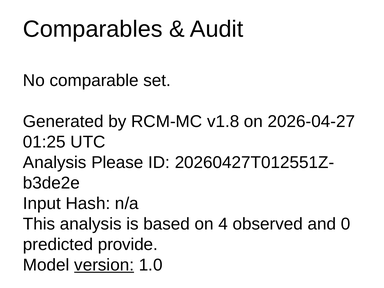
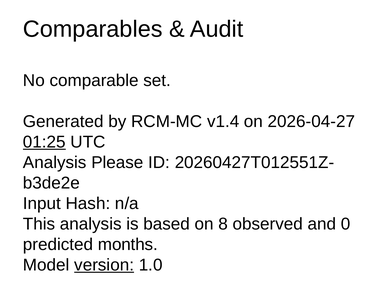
v1.8: v1.8 -> v1.4
01:25 underline: none -> present
4: 4 -> 8
provide: provide -> months
